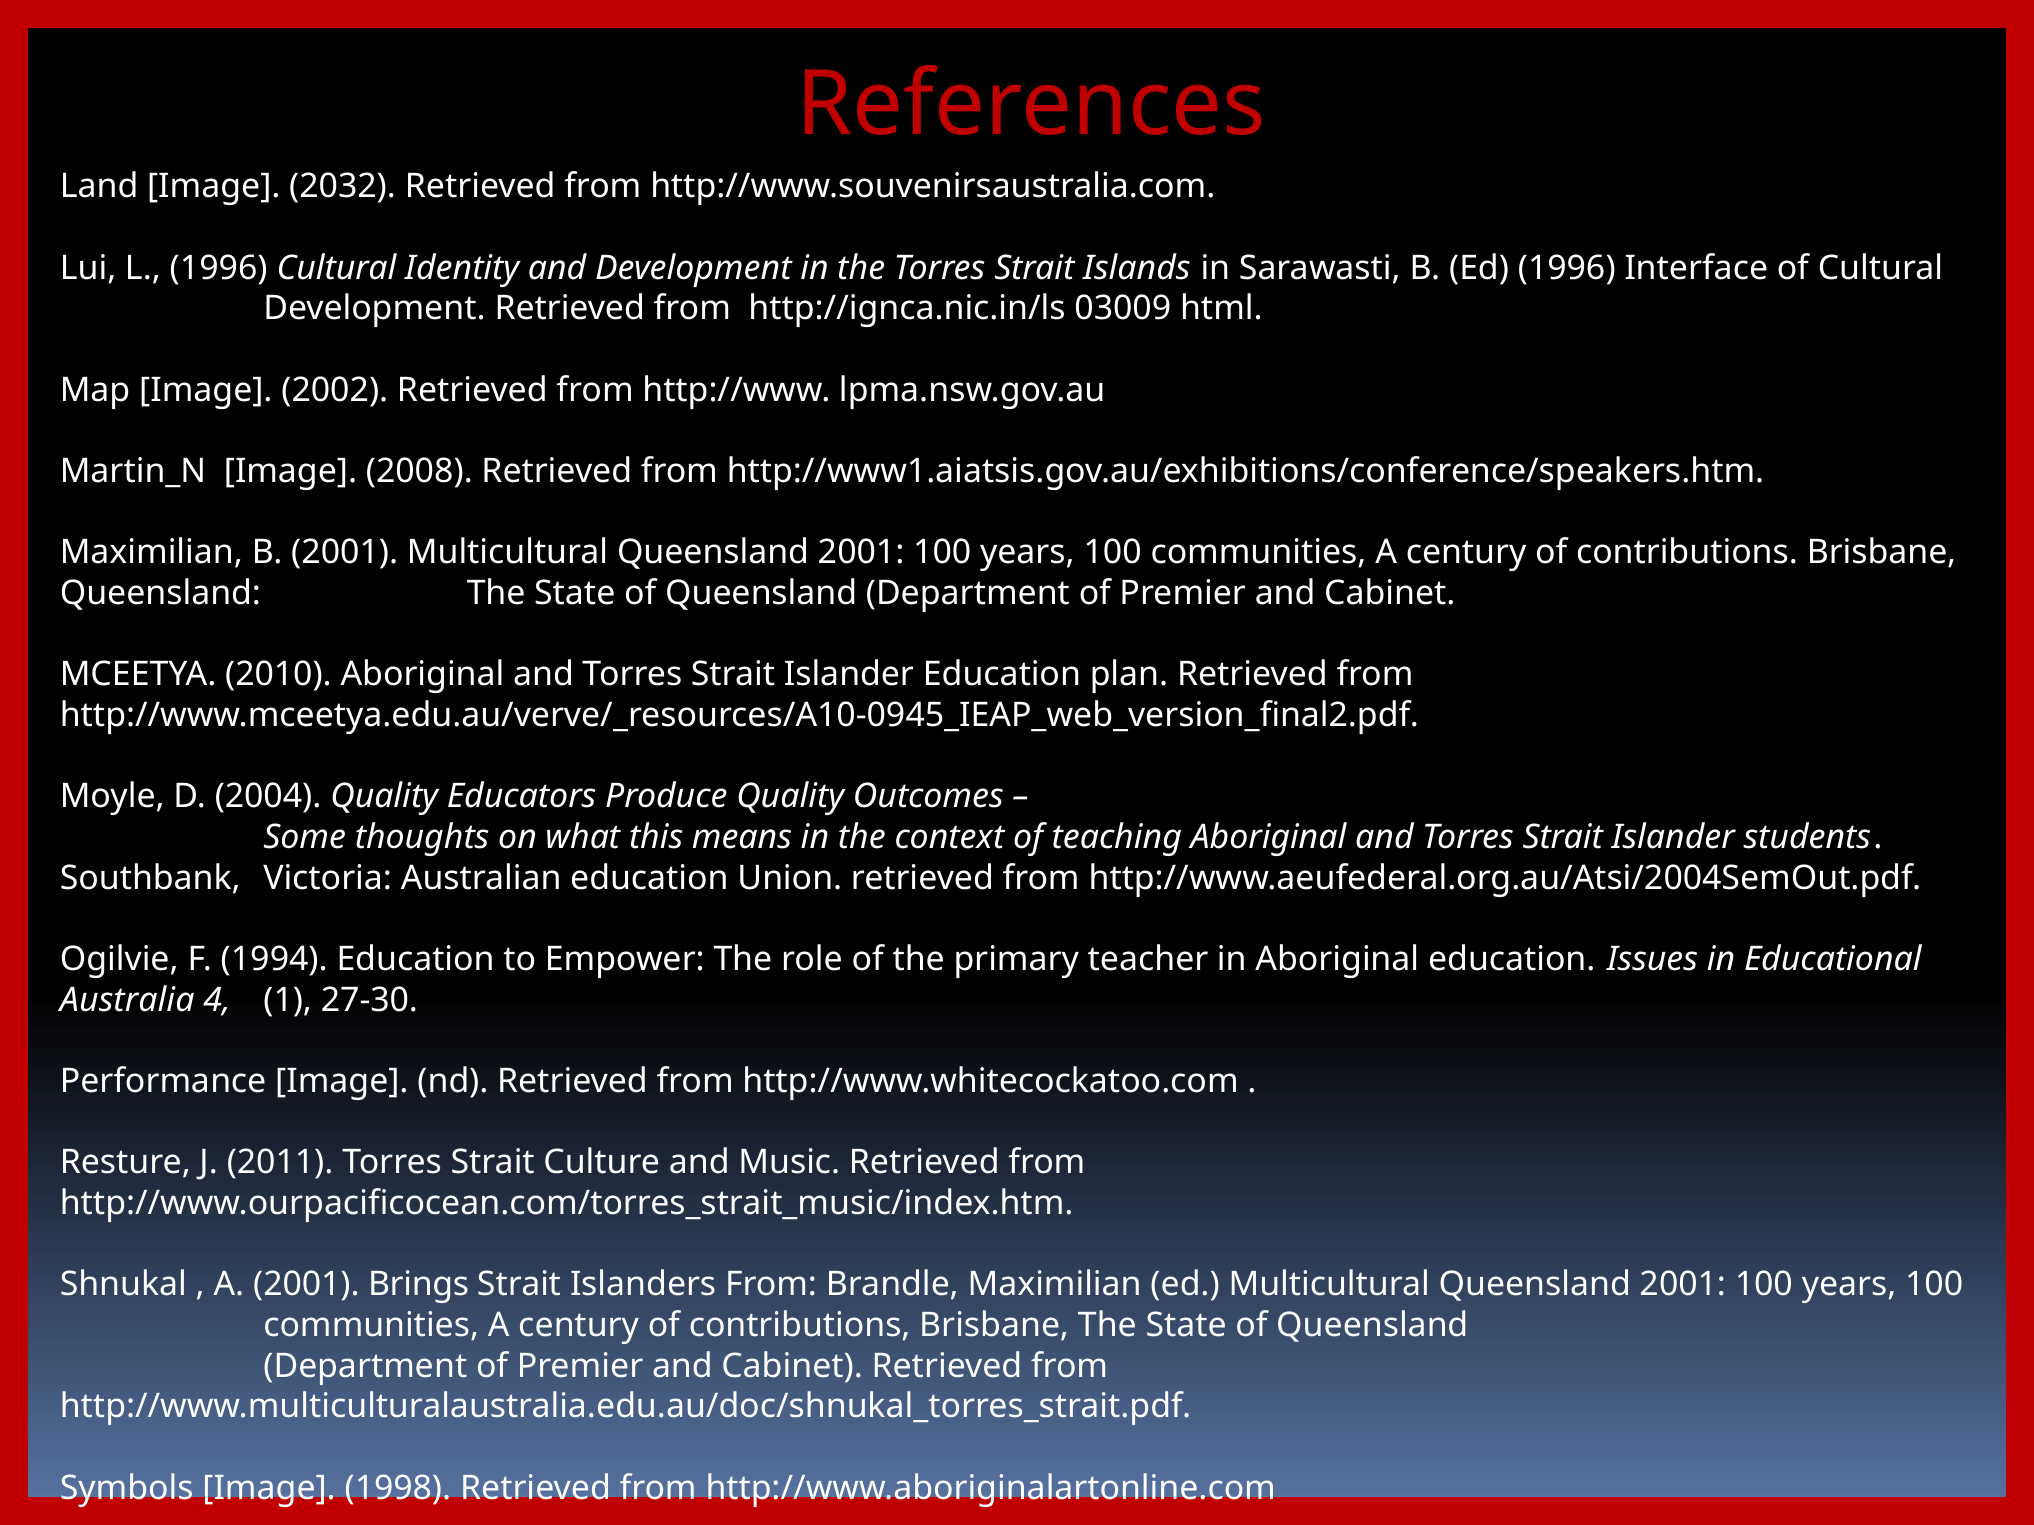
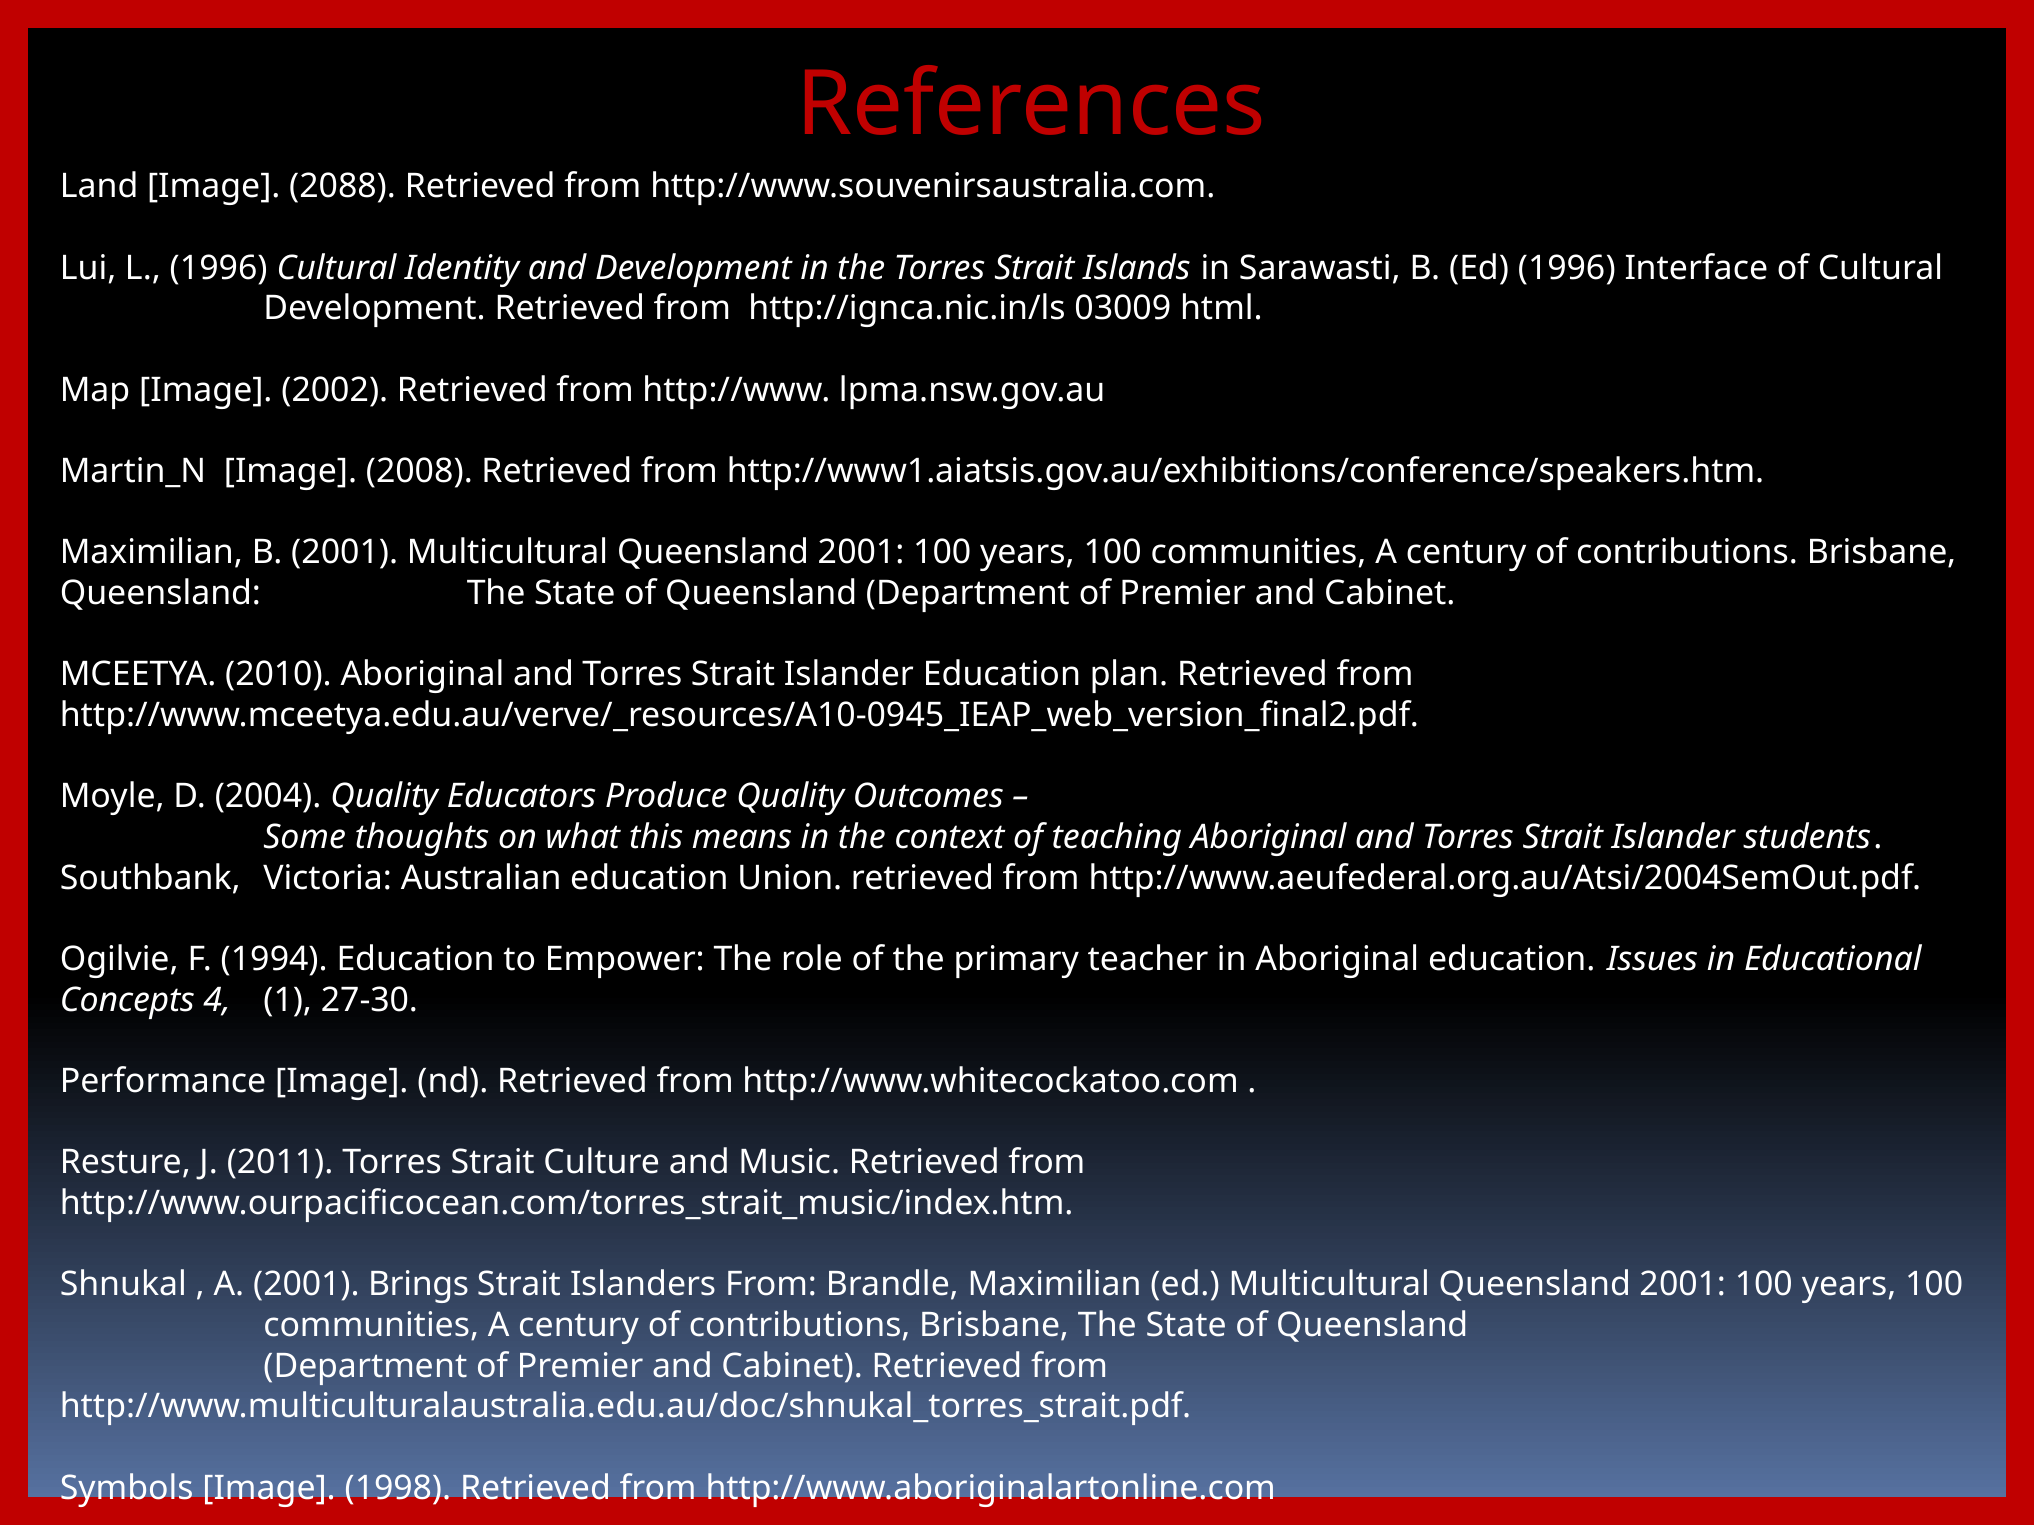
2032: 2032 -> 2088
Australia: Australia -> Concepts
